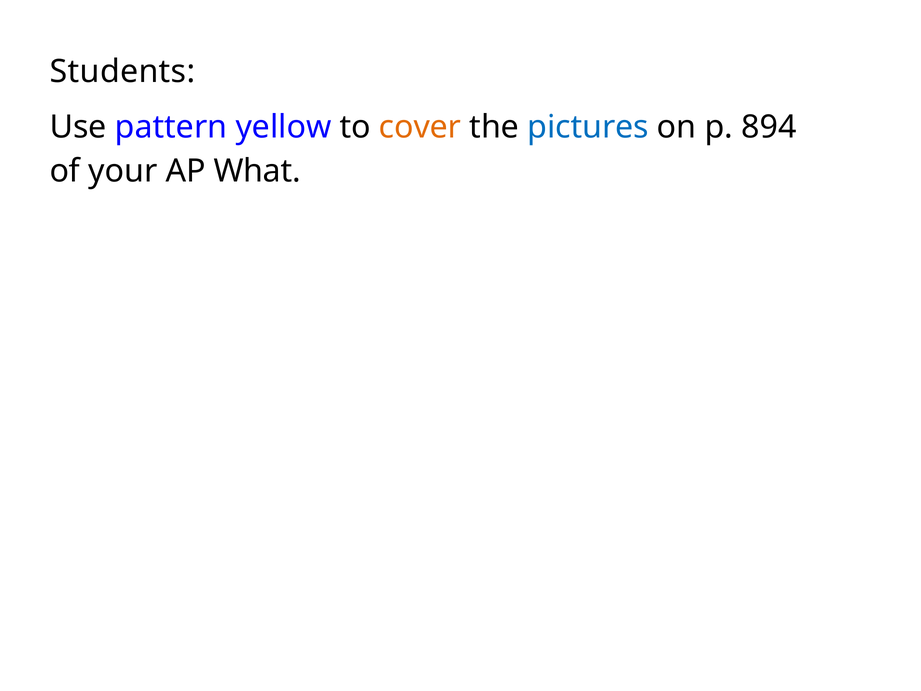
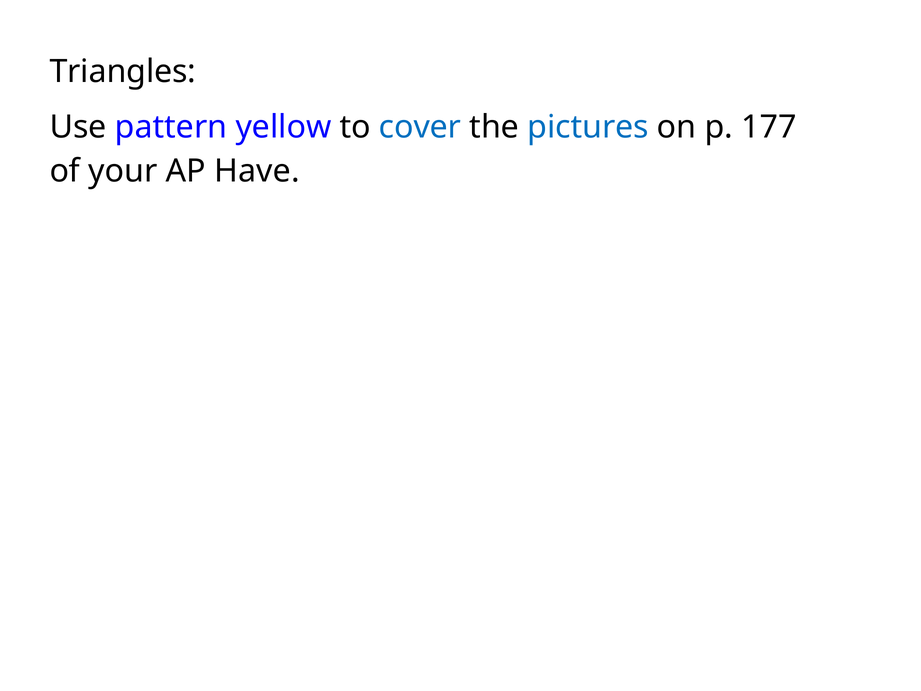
Students: Students -> Triangles
cover colour: orange -> blue
894: 894 -> 177
What: What -> Have
